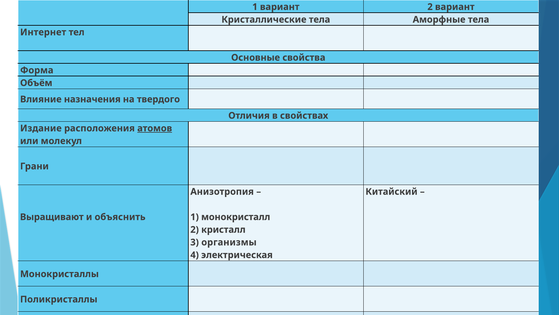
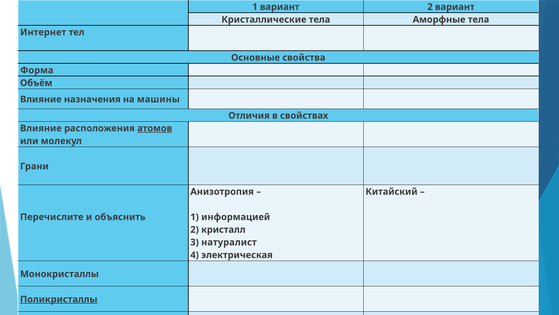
твердого: твердого -> машины
Издание at (41, 128): Издание -> Влияние
Выращивают: Выращивают -> Перечислите
монокристалл: монокристалл -> информацией
организмы: организмы -> натуралист
Поликристаллы underline: none -> present
